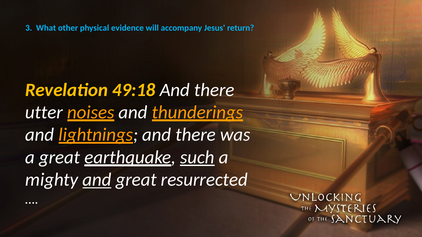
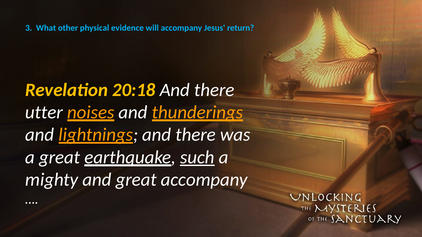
49:18: 49:18 -> 20:18
and at (97, 180) underline: present -> none
great resurrected: resurrected -> accompany
